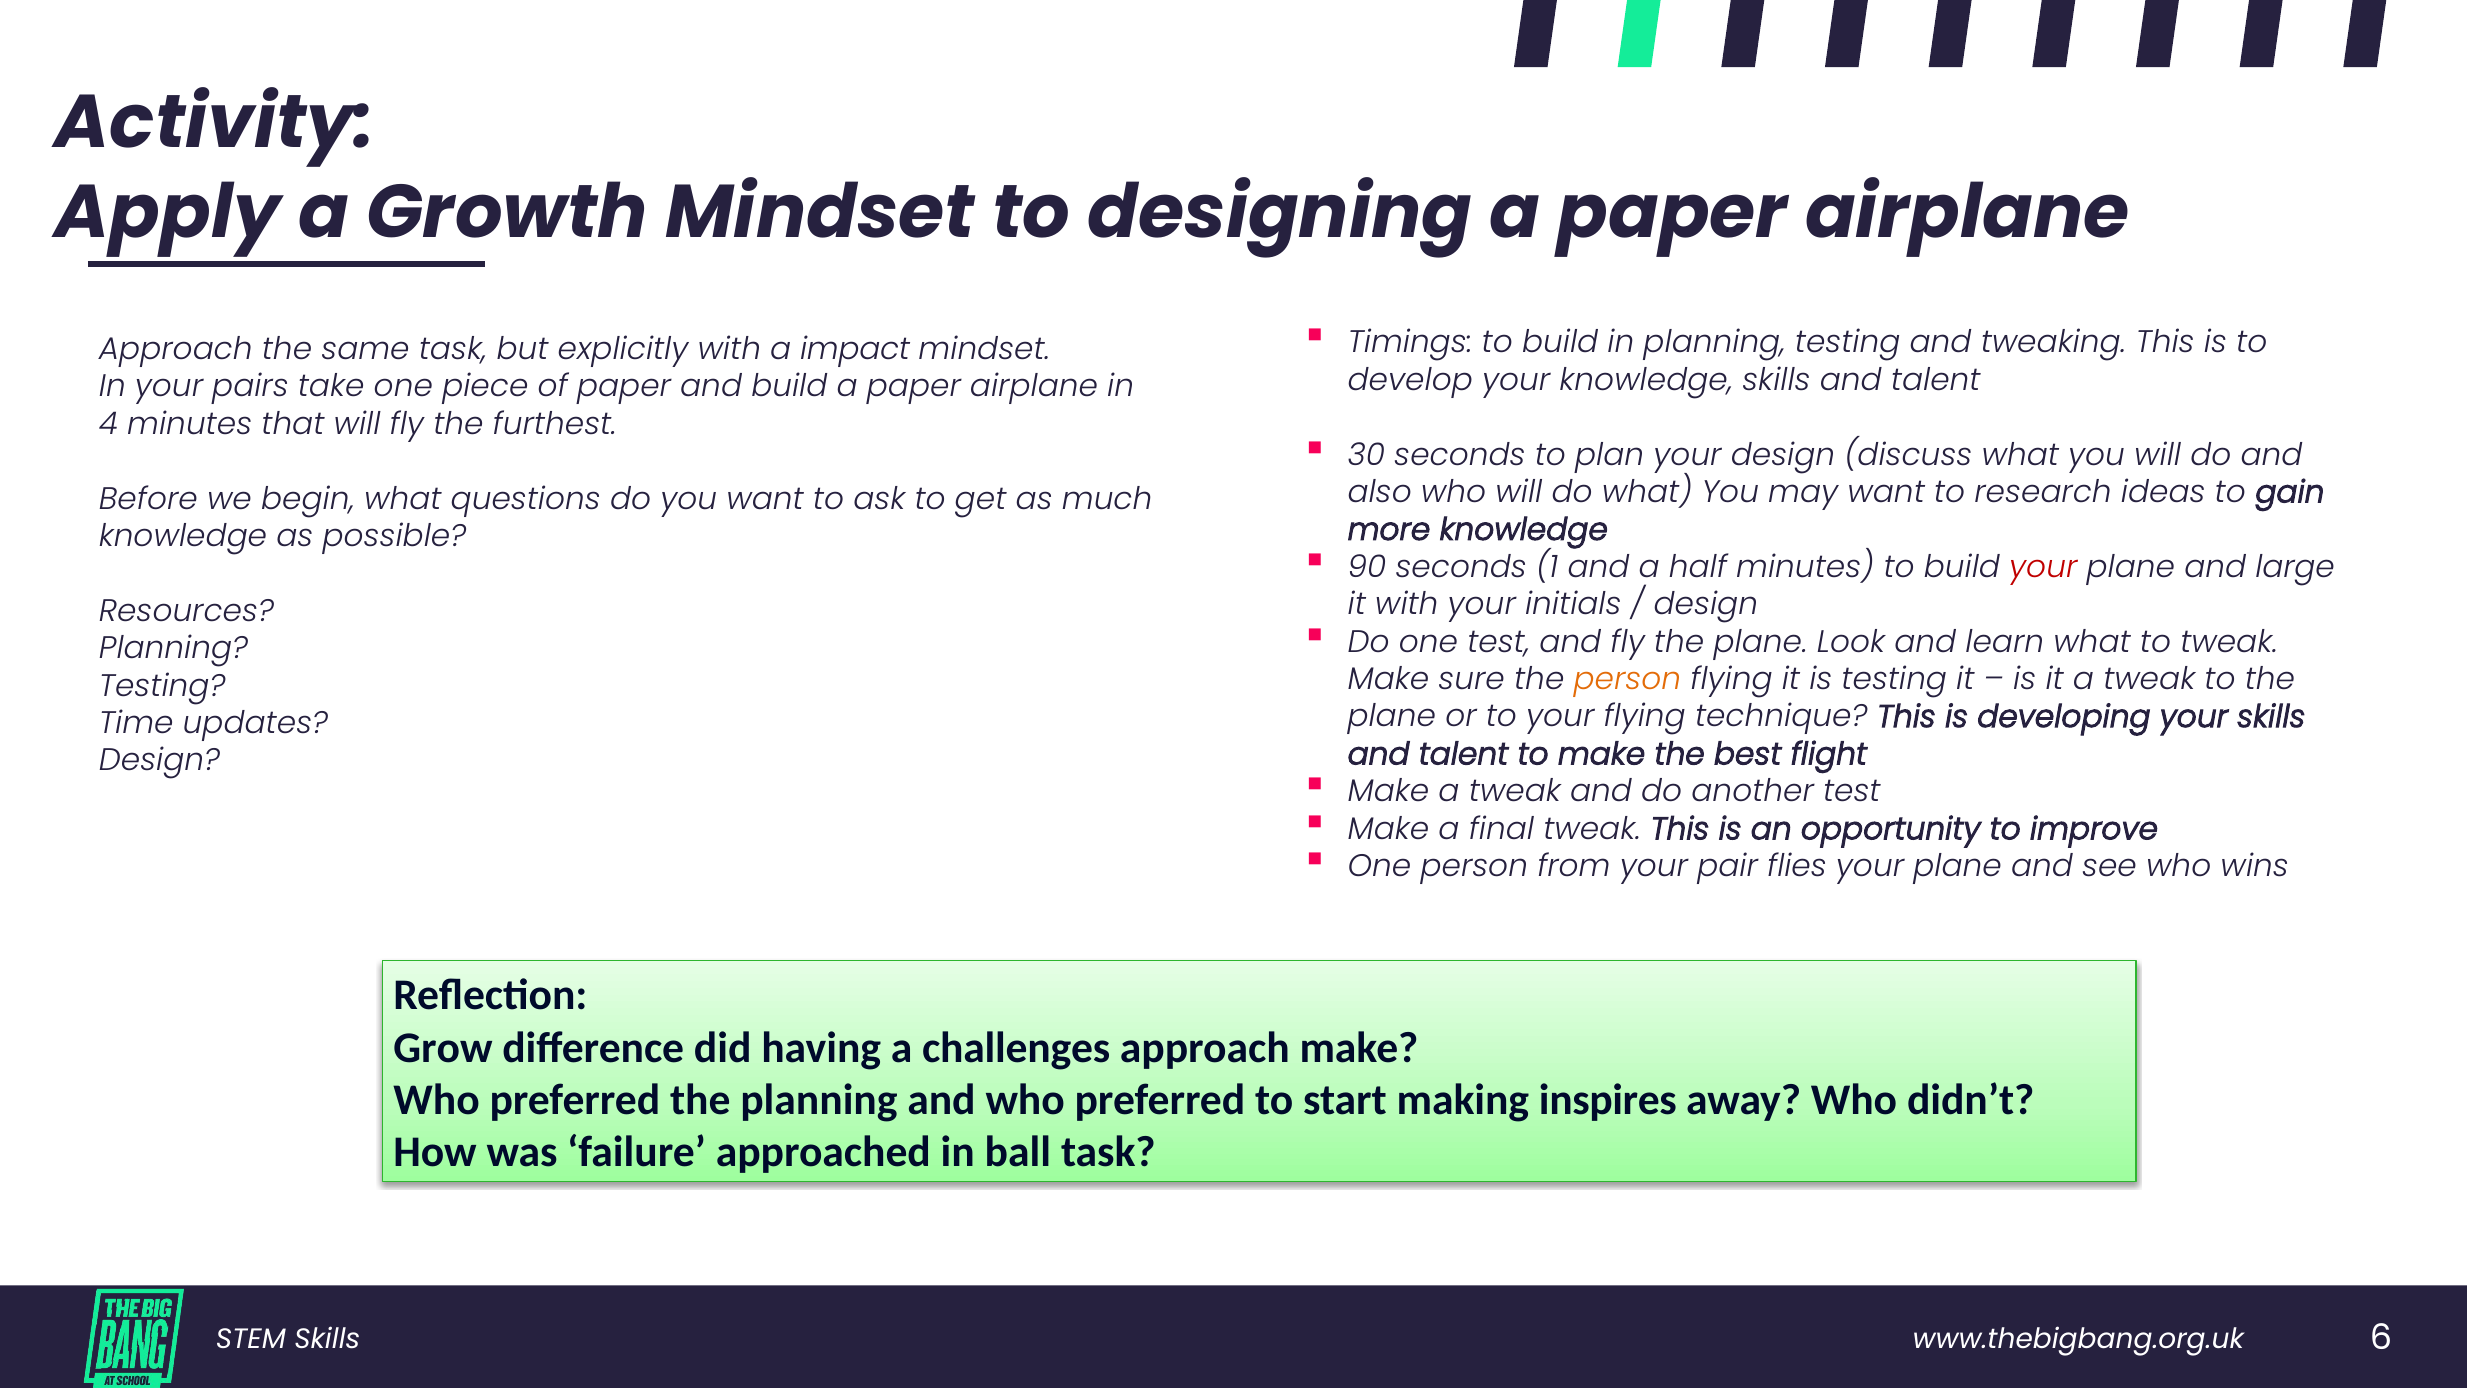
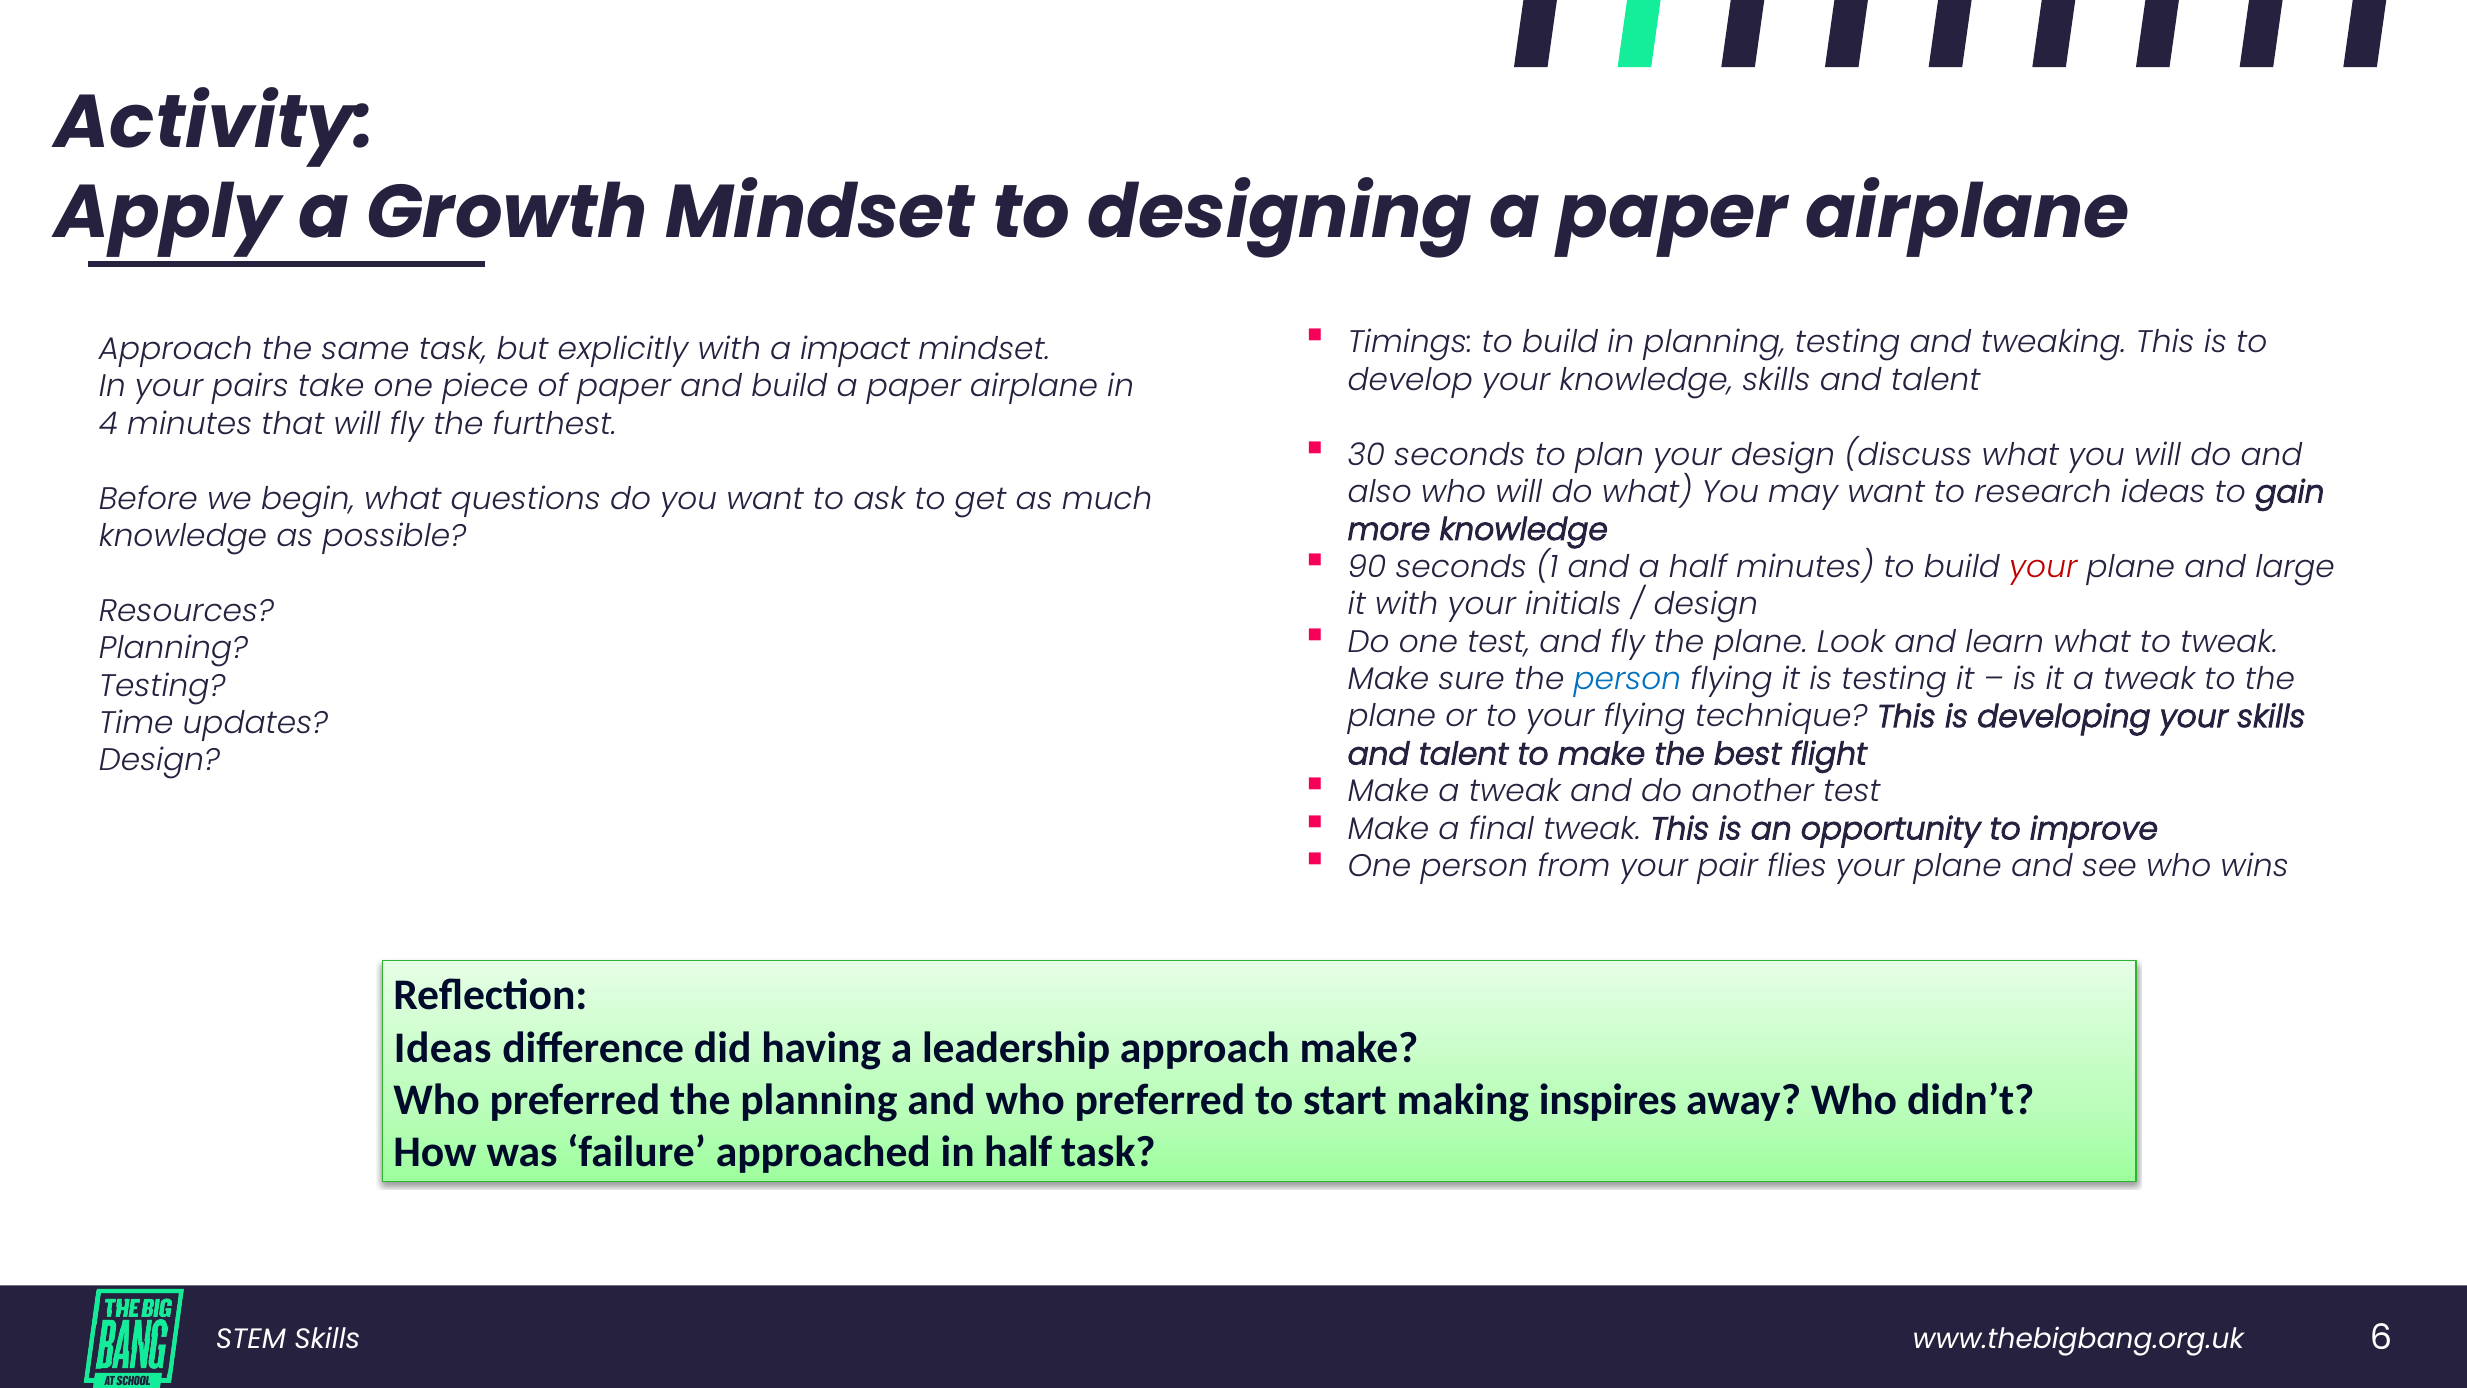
person at (1627, 679) colour: orange -> blue
Grow at (443, 1047): Grow -> Ideas
challenges: challenges -> leadership
in ball: ball -> half
